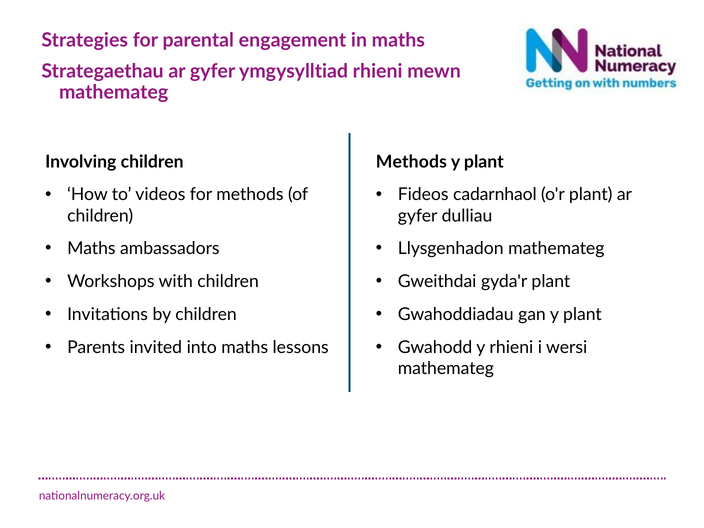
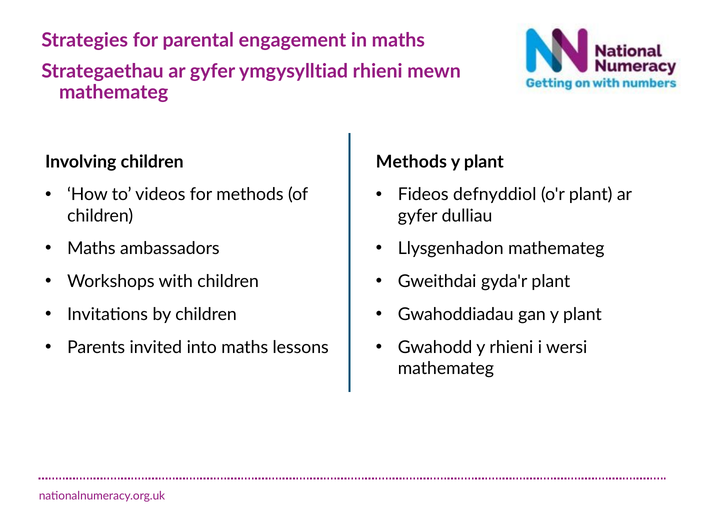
cadarnhaol: cadarnhaol -> defnyddiol
